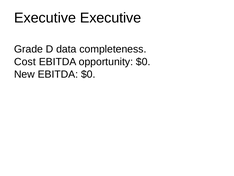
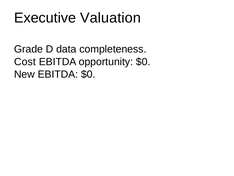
Executive Executive: Executive -> Valuation
